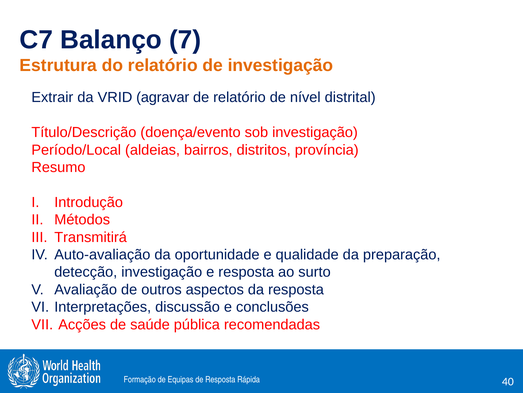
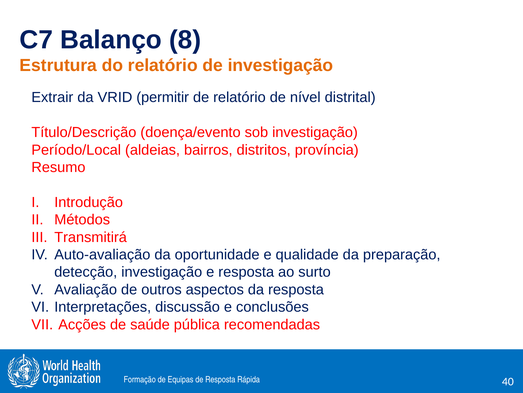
7: 7 -> 8
agravar: agravar -> permitir
